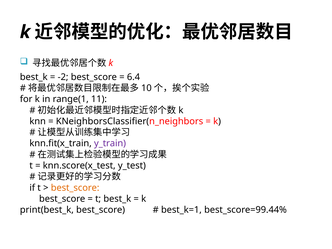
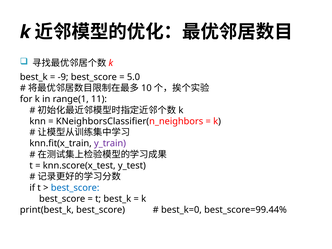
-2: -2 -> -9
6.4: 6.4 -> 5.0
best_score at (75, 188) colour: orange -> blue
best_k=1: best_k=1 -> best_k=0
